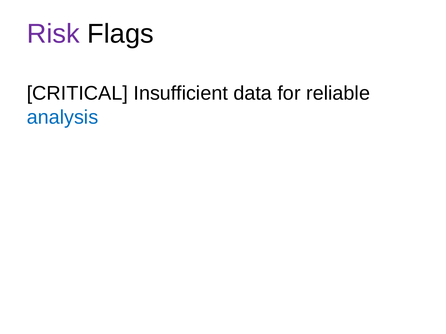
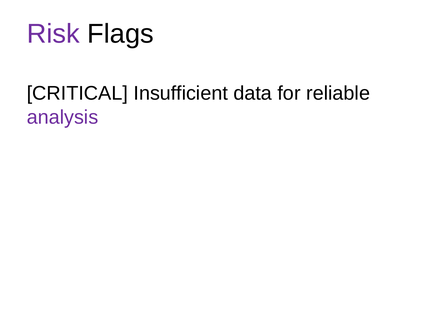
analysis colour: blue -> purple
